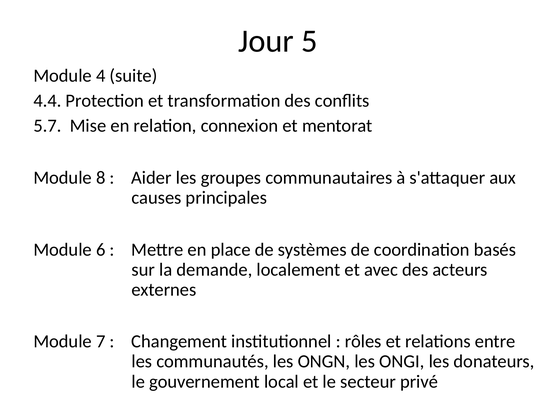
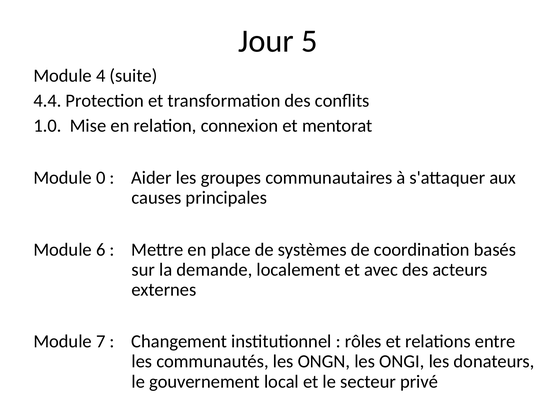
5.7: 5.7 -> 1.0
8: 8 -> 0
